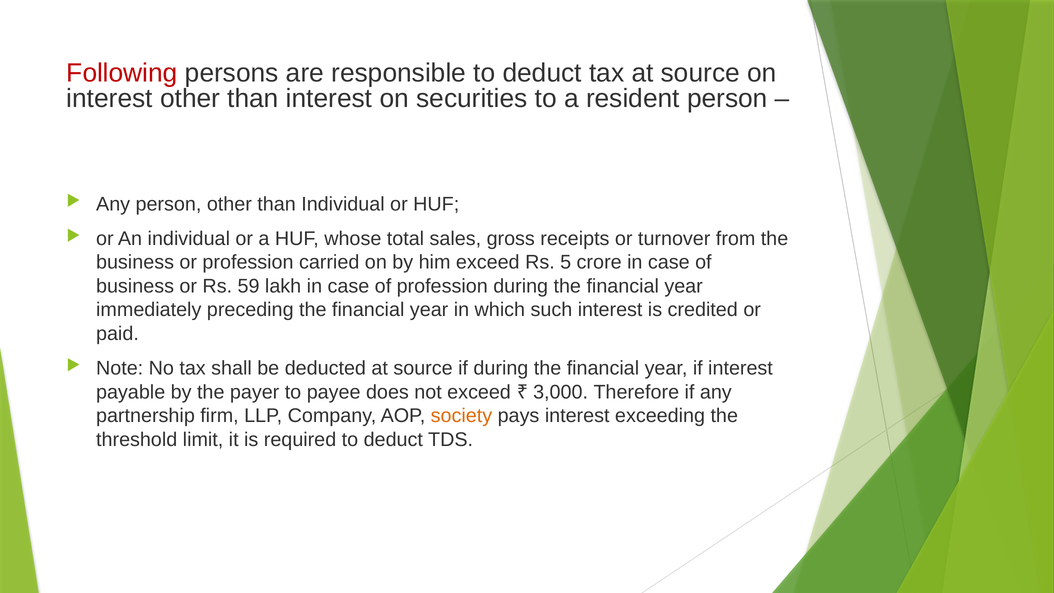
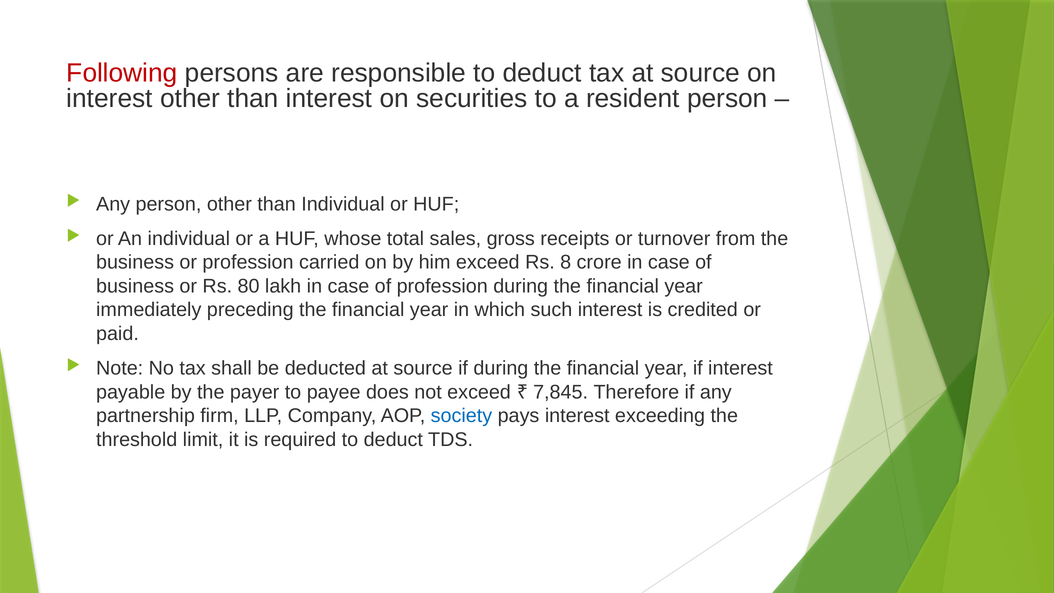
5: 5 -> 8
59: 59 -> 80
3,000: 3,000 -> 7,845
society colour: orange -> blue
